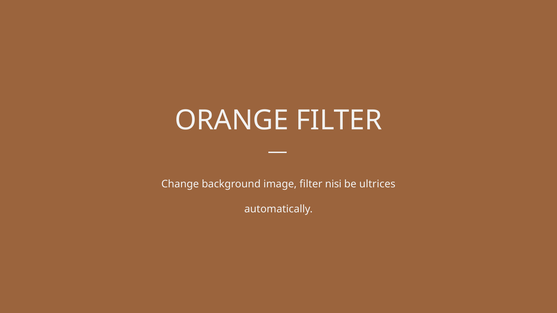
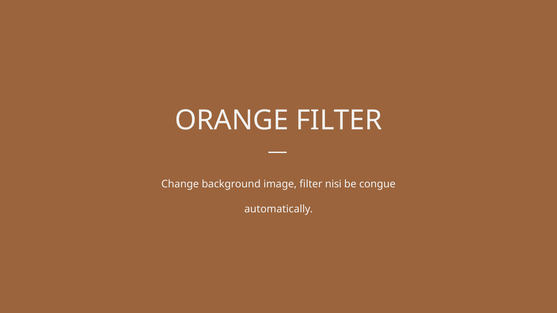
ultrices: ultrices -> congue
